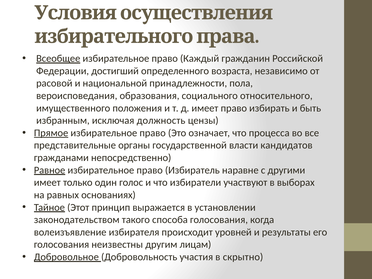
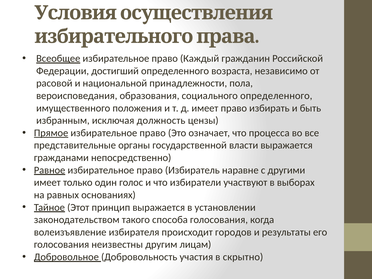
социального относительного: относительного -> определенного
власти кандидатов: кандидатов -> выражается
уровней: уровней -> городов
